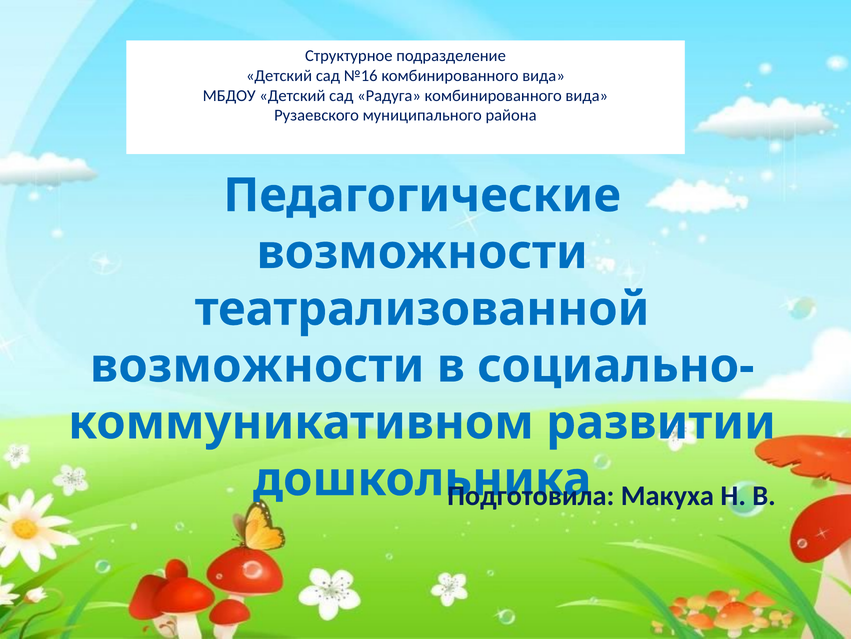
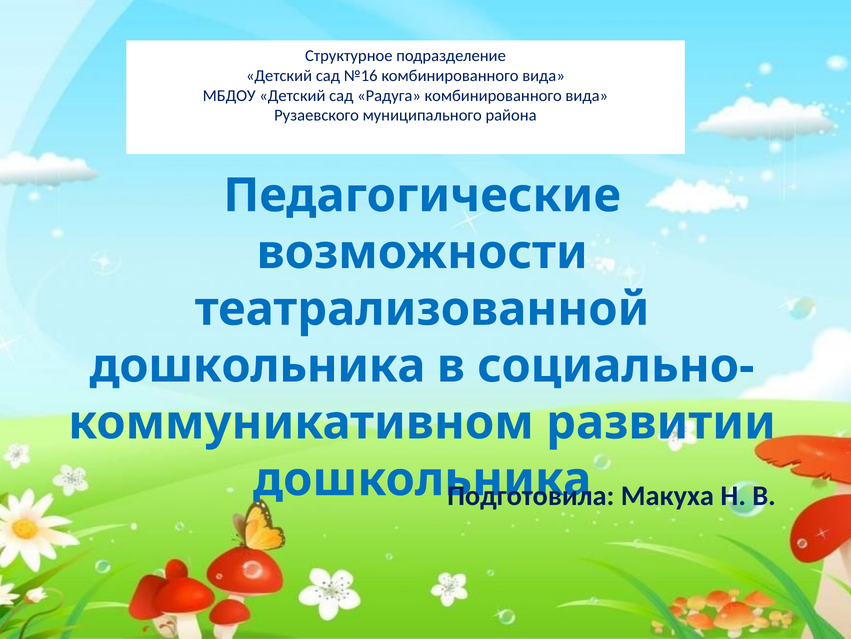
возможности at (257, 366): возможности -> дошкольника
